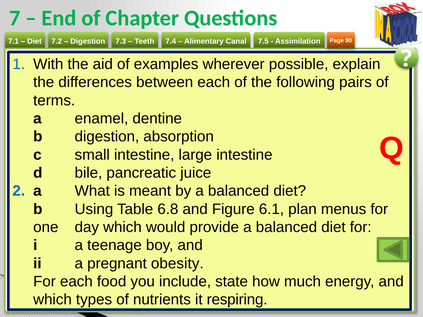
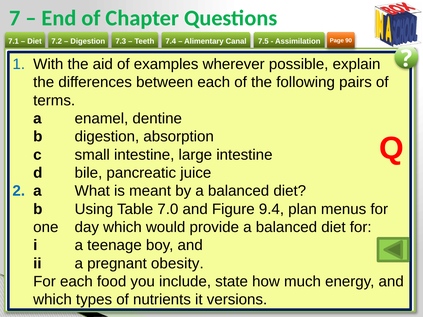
6.8: 6.8 -> 7.0
6.1: 6.1 -> 9.4
respiring: respiring -> versions
